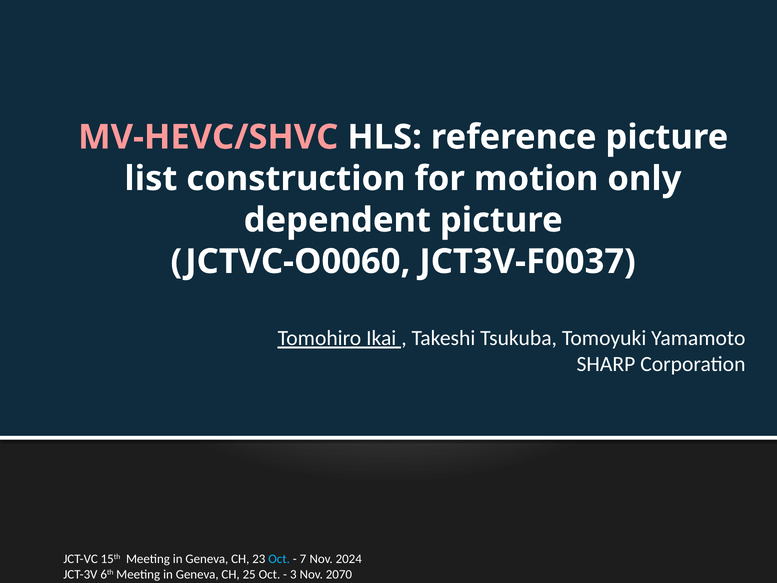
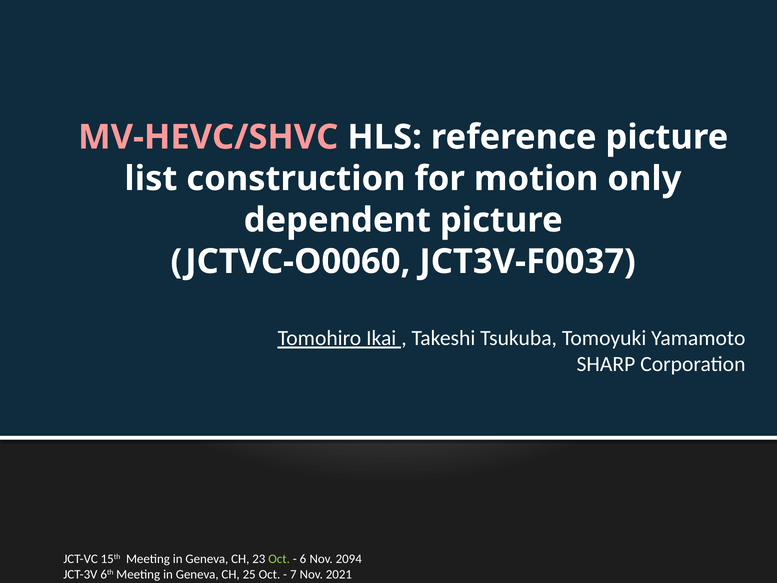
Oct at (279, 559) colour: light blue -> light green
7: 7 -> 6
2024: 2024 -> 2094
3: 3 -> 7
2070: 2070 -> 2021
